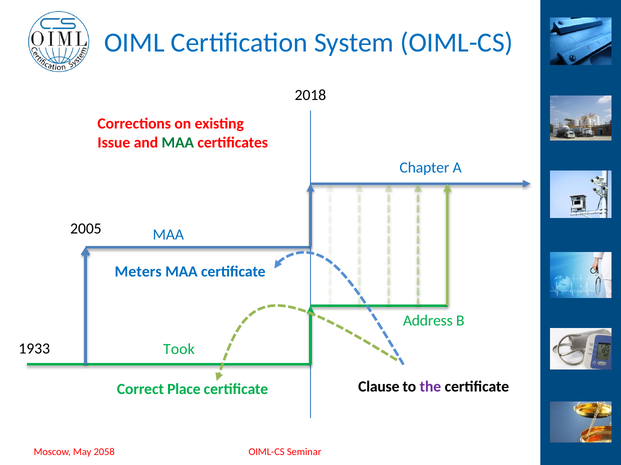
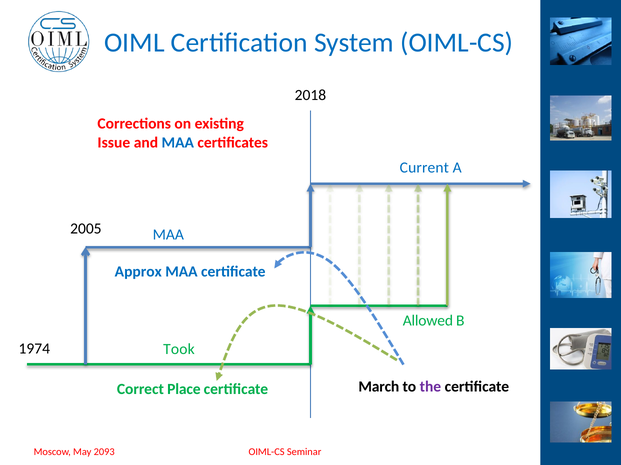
MAA at (178, 143) colour: green -> blue
Chapter: Chapter -> Current
Meters: Meters -> Approx
Address: Address -> Allowed
1933: 1933 -> 1974
Clause: Clause -> March
2058: 2058 -> 2093
